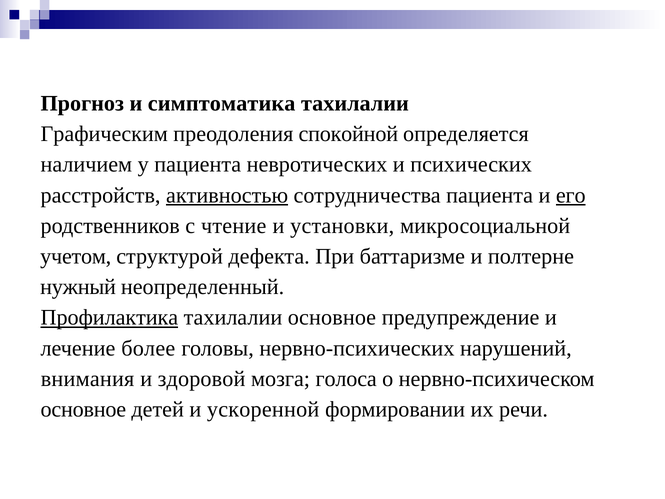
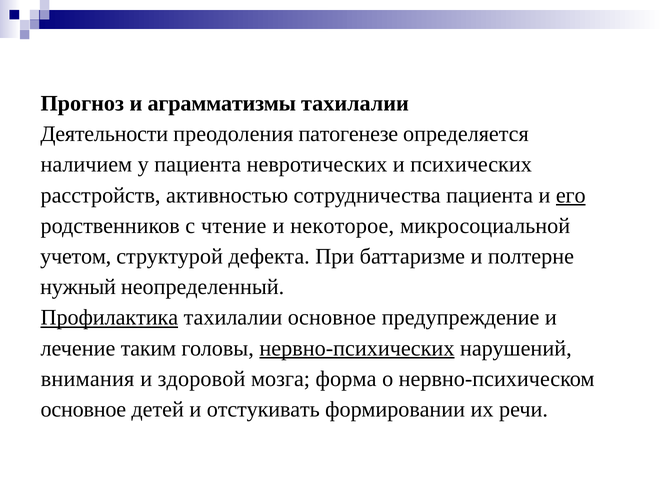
симптоматика: симптоматика -> аграмматизмы
Графическим: Графическим -> Деятельности
спокойной: спокойной -> патогенезе
активностью underline: present -> none
установки: установки -> некоторое
более: более -> таким
нервно-психических underline: none -> present
голоса: голоса -> форма
ускоренной: ускоренной -> отстукивать
